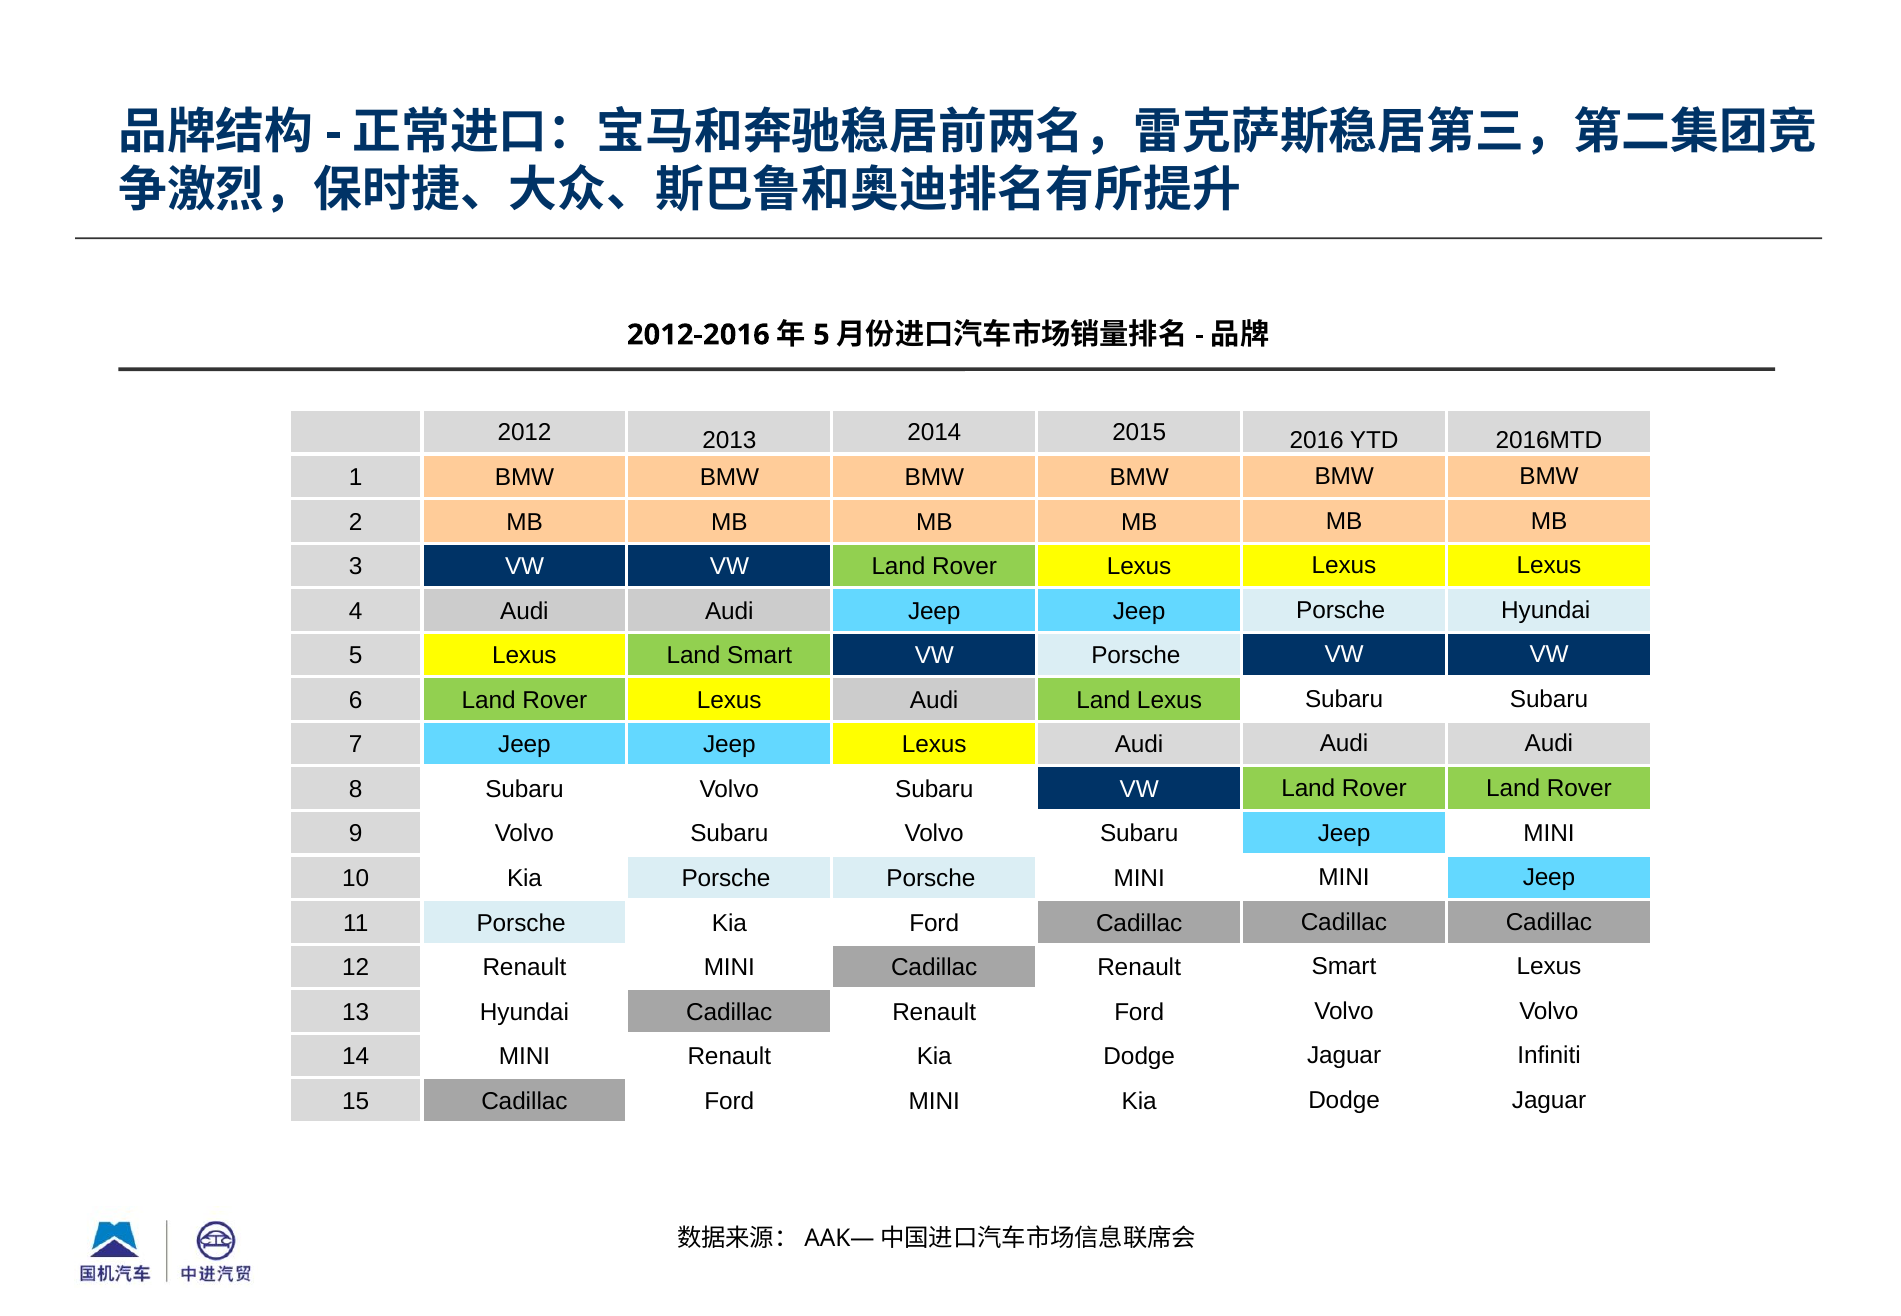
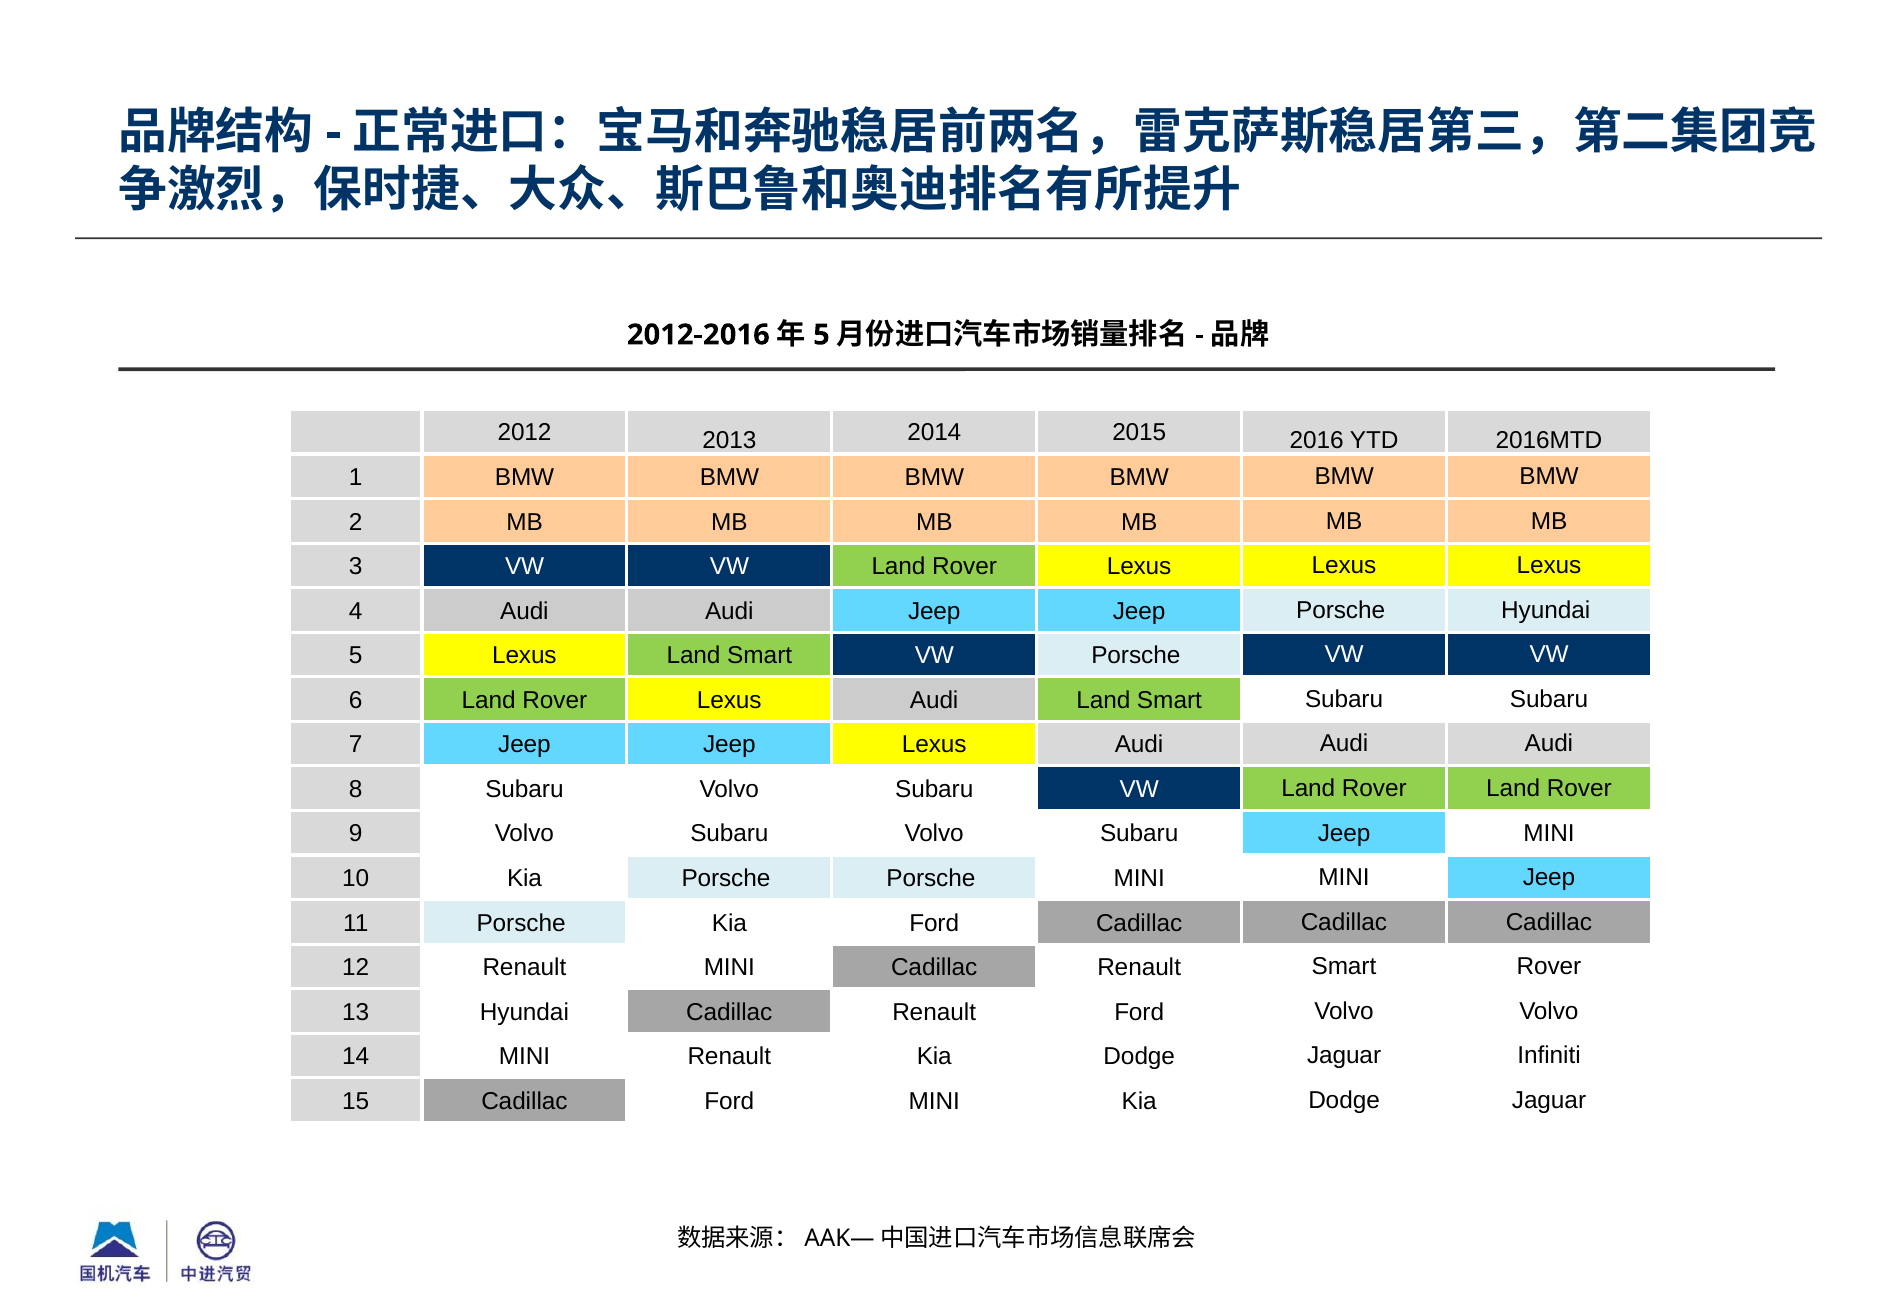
Audi Land Lexus: Lexus -> Smart
Smart Lexus: Lexus -> Rover
